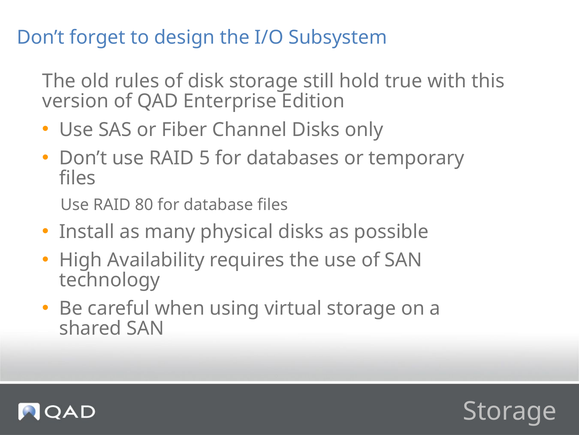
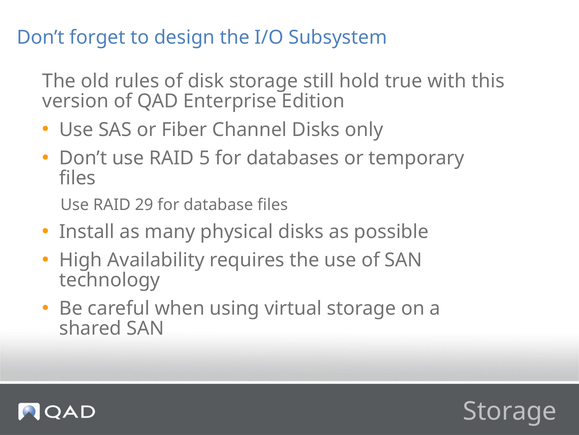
80: 80 -> 29
